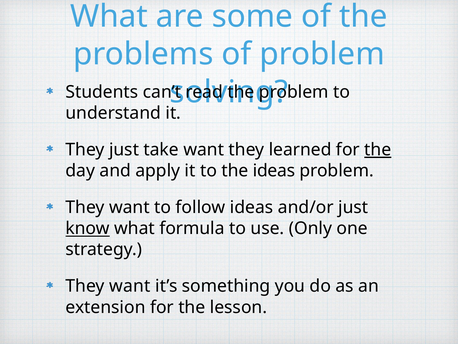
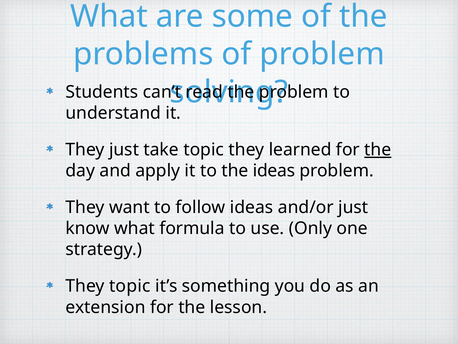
take want: want -> topic
know underline: present -> none
want at (130, 286): want -> topic
